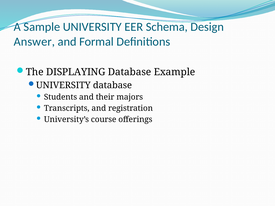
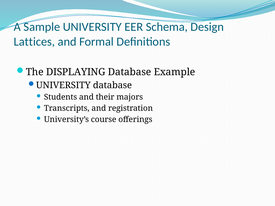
Answer: Answer -> Lattices
